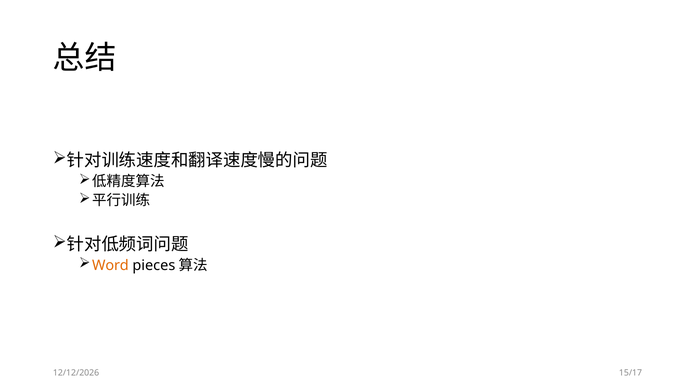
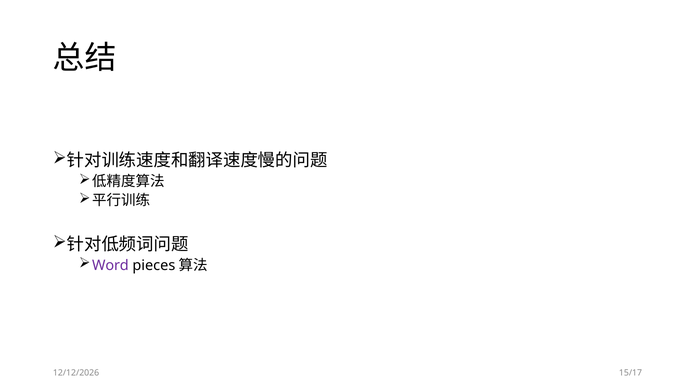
Word colour: orange -> purple
